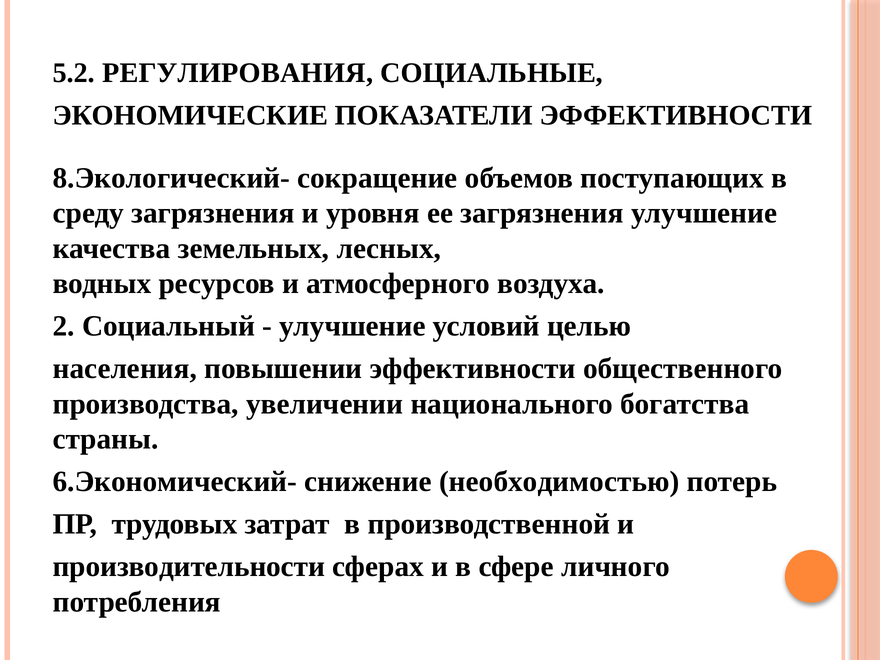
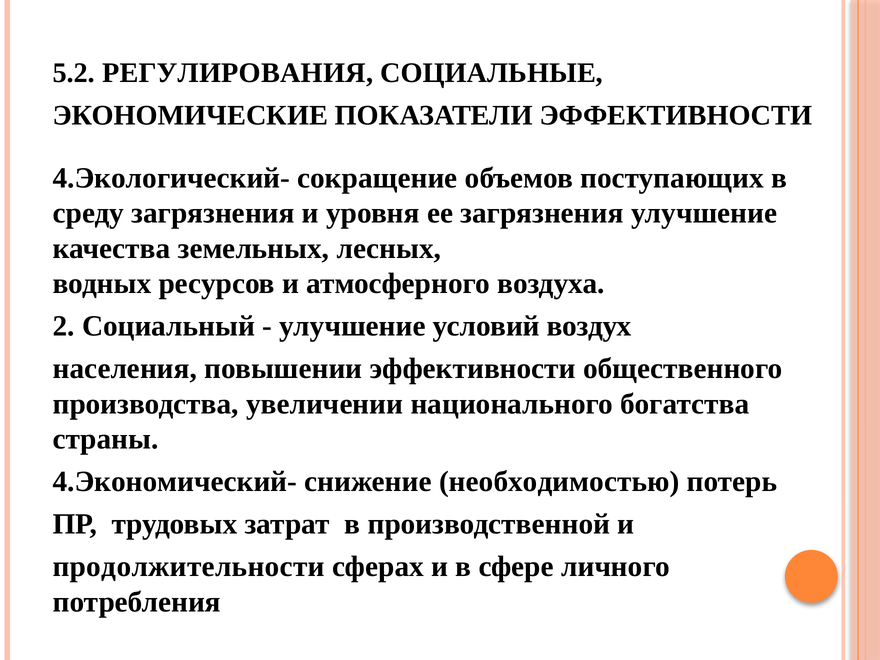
8.Экологический-: 8.Экологический- -> 4.Экологический-
целью: целью -> воздух
6.Экономический-: 6.Экономический- -> 4.Экономический-
производительности: производительности -> продолжительности
